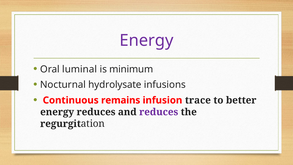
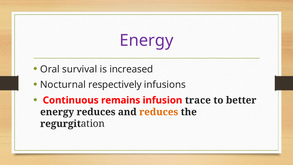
luminal: luminal -> survival
minimum: minimum -> increased
hydrolysate: hydrolysate -> respectively
reduces at (159, 112) colour: purple -> orange
